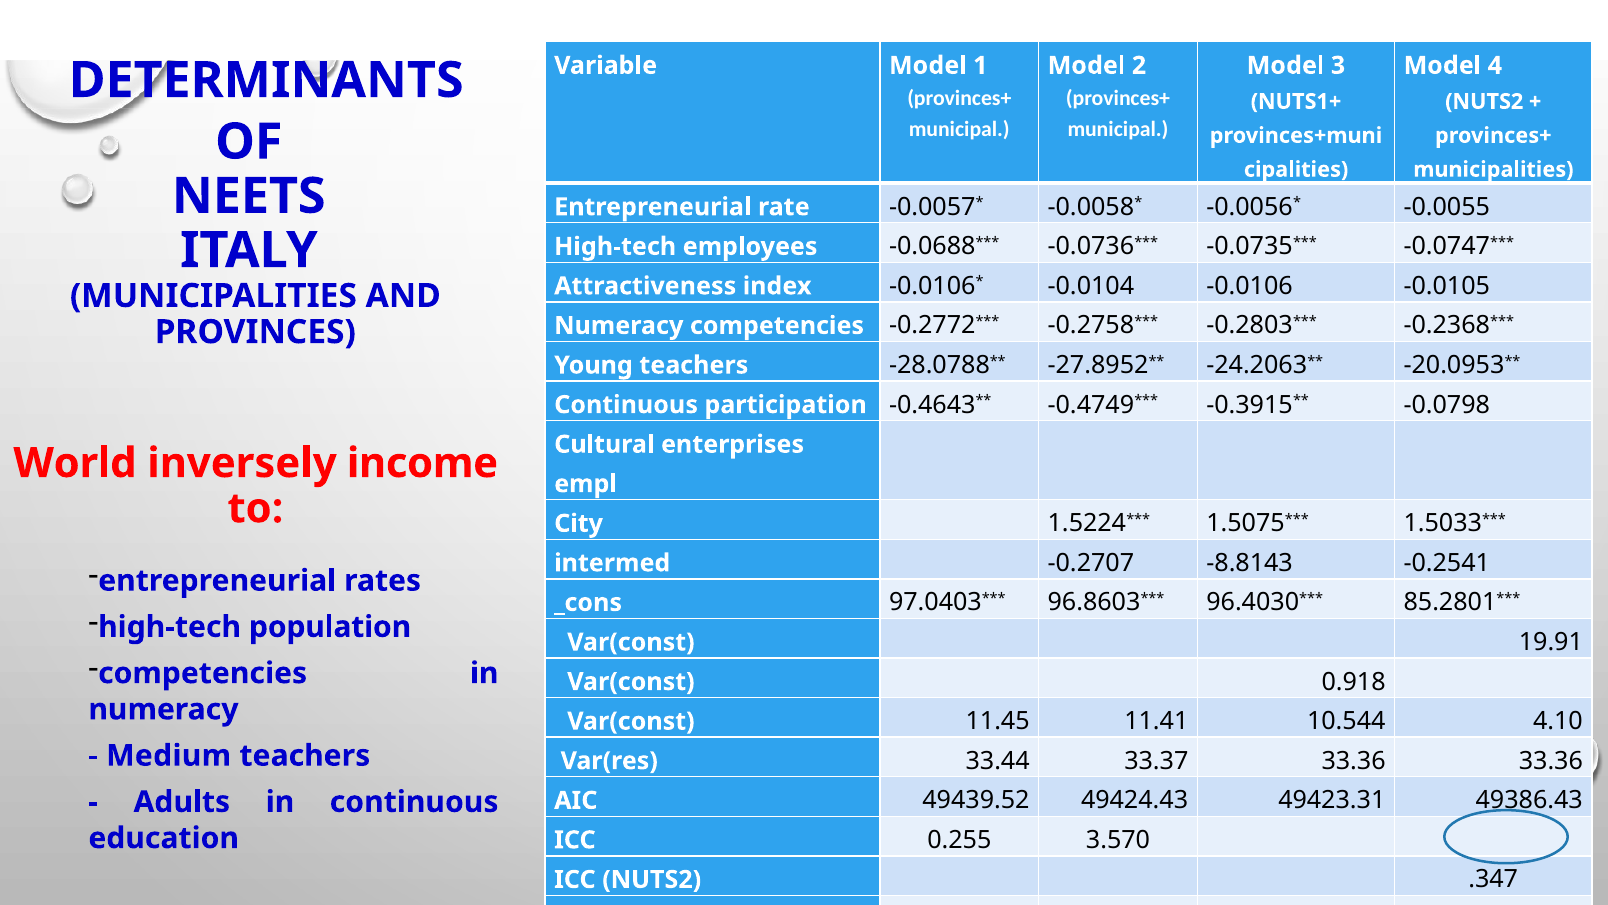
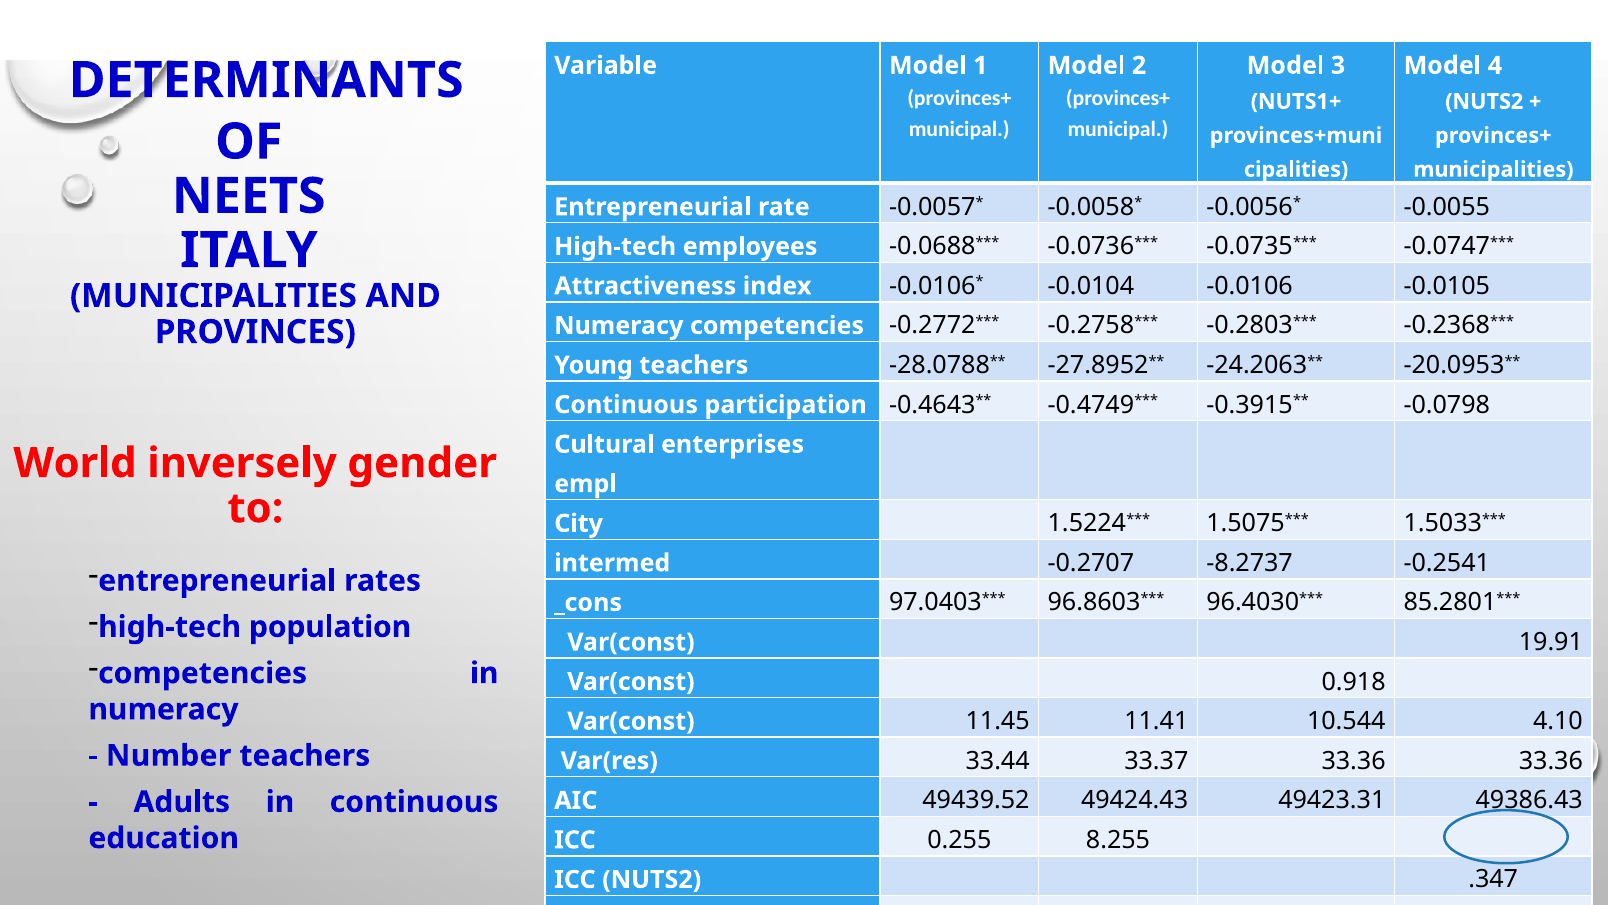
income: income -> gender
-8.8143: -8.8143 -> -8.2737
Medium: Medium -> Number
3.570: 3.570 -> 8.255
